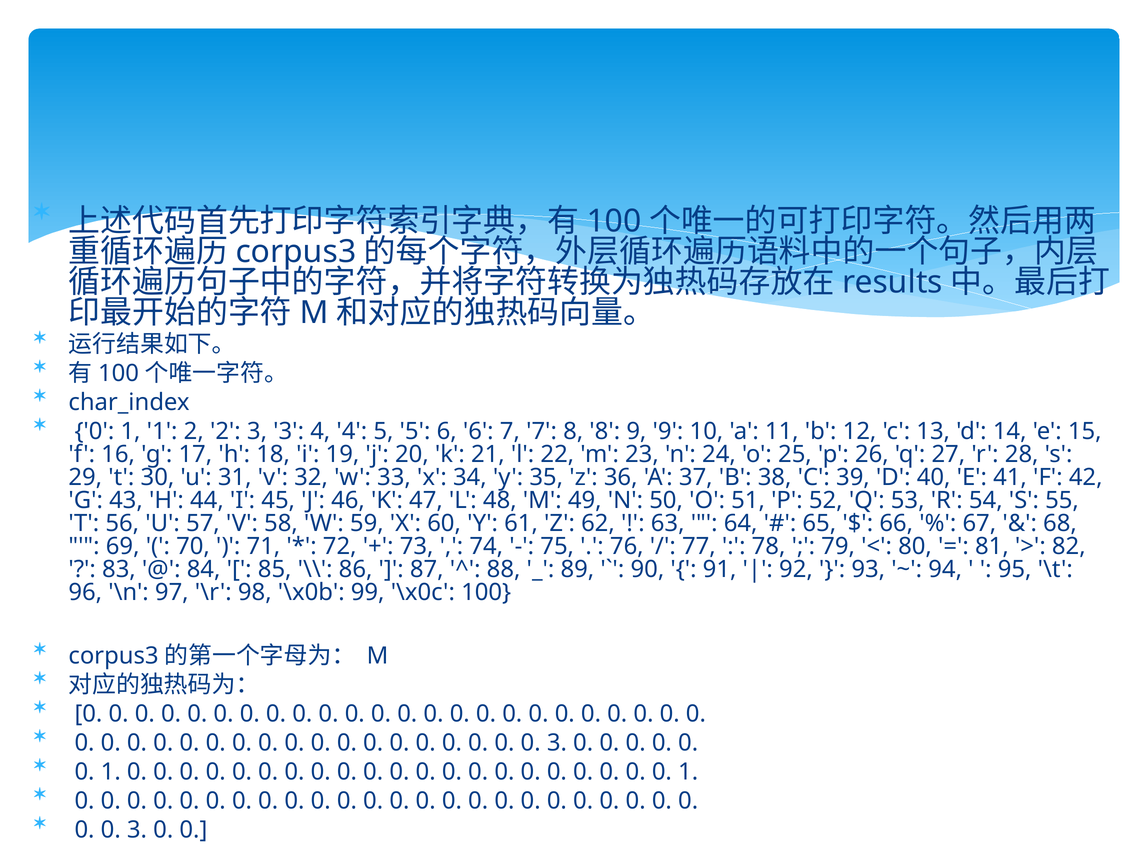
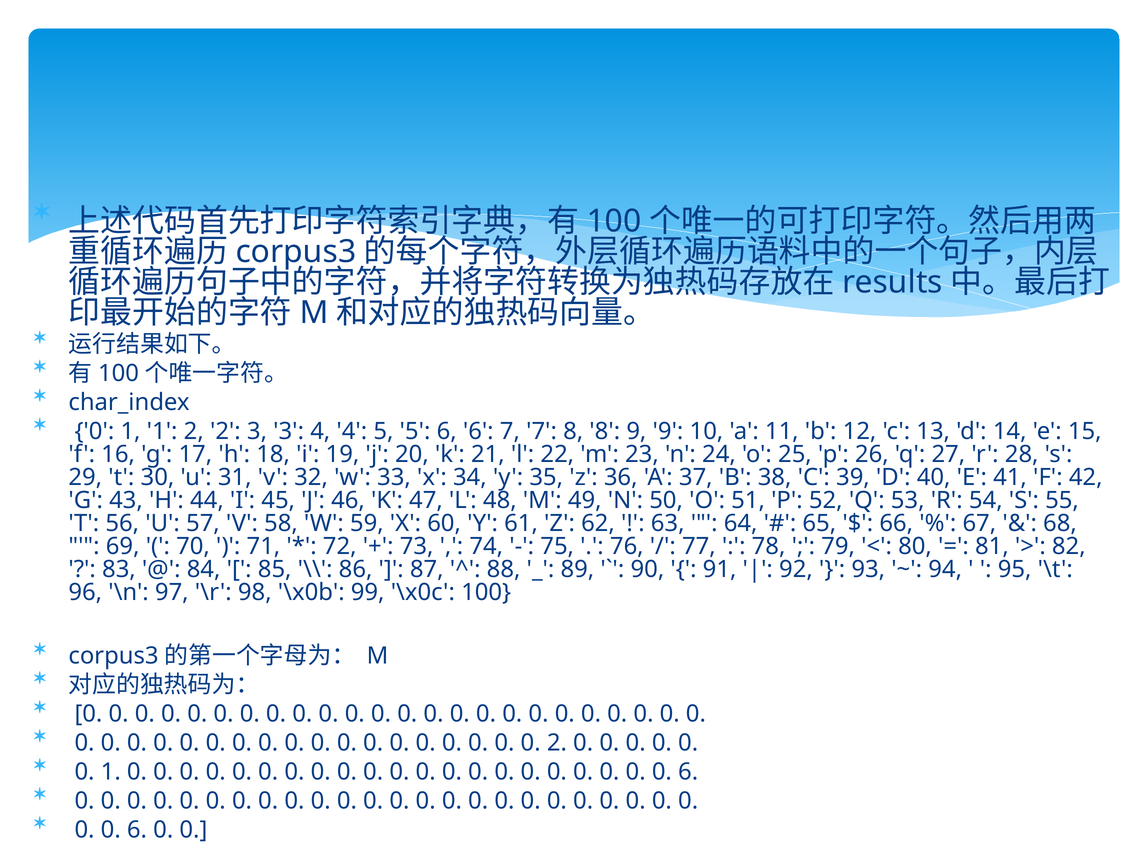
0 0 0 3: 3 -> 2
0 0 0 1: 1 -> 6
3 at (137, 830): 3 -> 6
